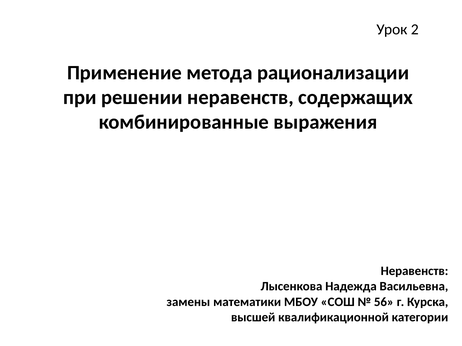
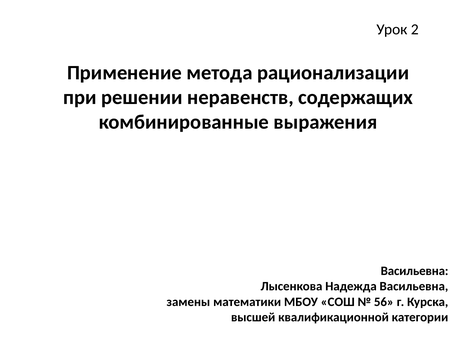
Неравенств at (415, 271): Неравенств -> Васильевна
